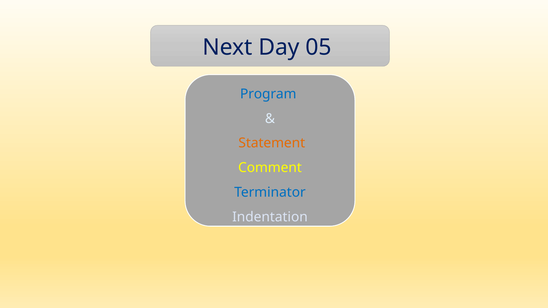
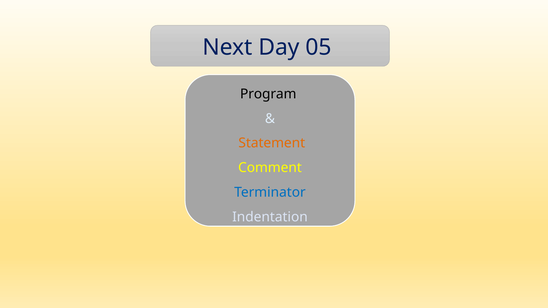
Program colour: blue -> black
